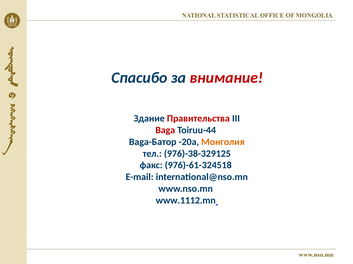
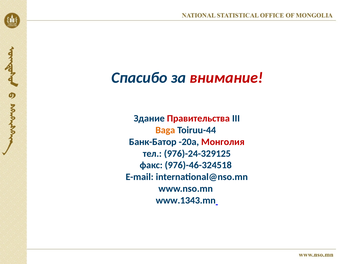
Baga colour: red -> orange
Baga-Батор: Baga-Батор -> Банк-Батор
Монголия colour: orange -> red
976)-38-329125: 976)-38-329125 -> 976)-24-329125
976)-61-324518: 976)-61-324518 -> 976)-46-324518
www.1112.mn: www.1112.mn -> www.1343.mn
